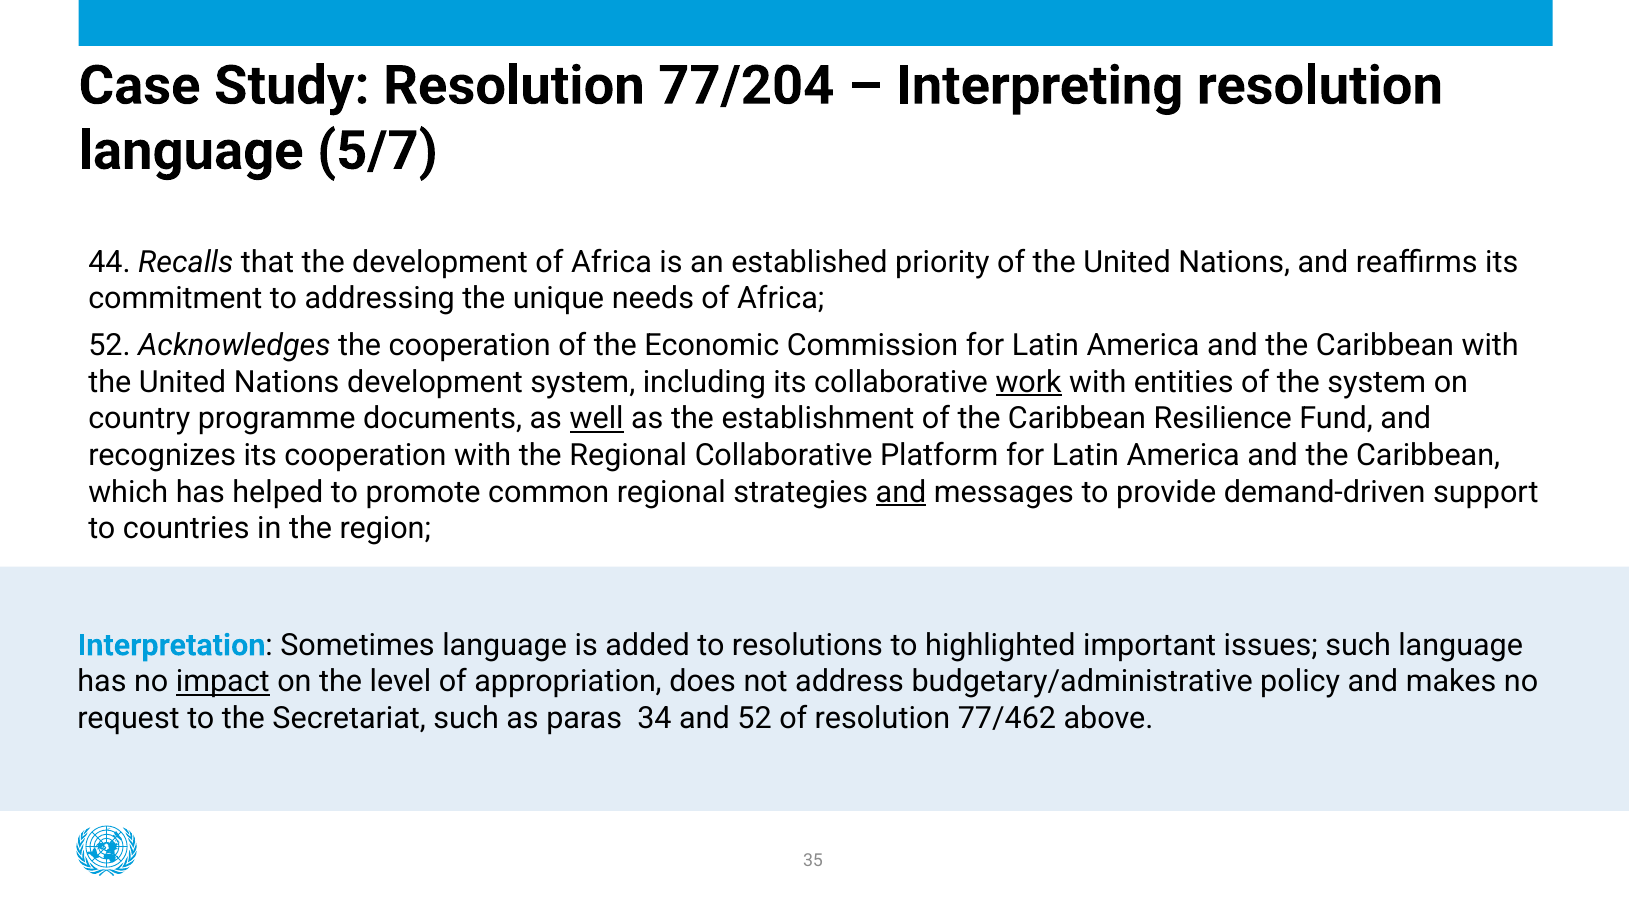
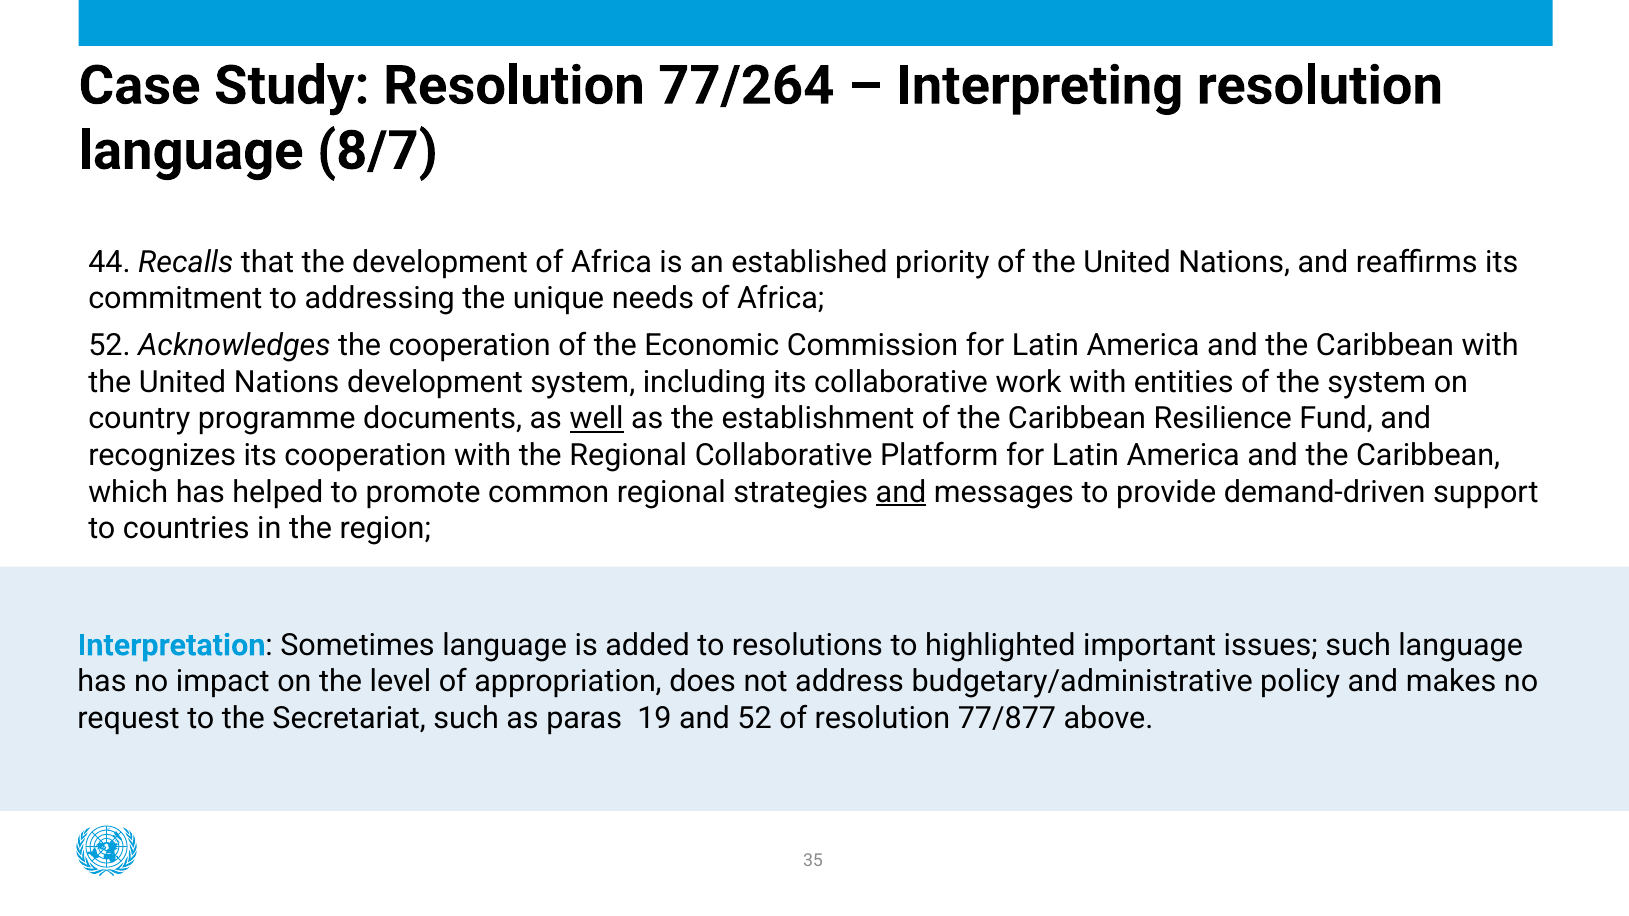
77/204: 77/204 -> 77/264
5/7: 5/7 -> 8/7
work underline: present -> none
impact underline: present -> none
34: 34 -> 19
77/462: 77/462 -> 77/877
